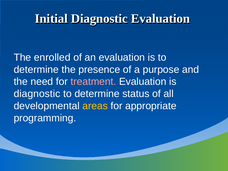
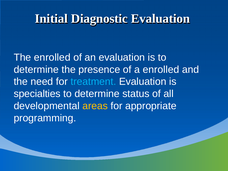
a purpose: purpose -> enrolled
treatment colour: pink -> light blue
diagnostic at (37, 94): diagnostic -> specialties
